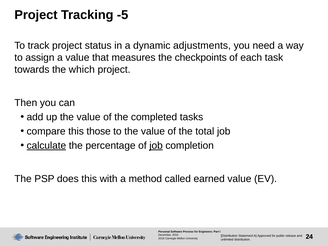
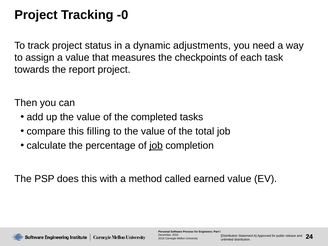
-5: -5 -> -0
which: which -> report
those: those -> filling
calculate underline: present -> none
